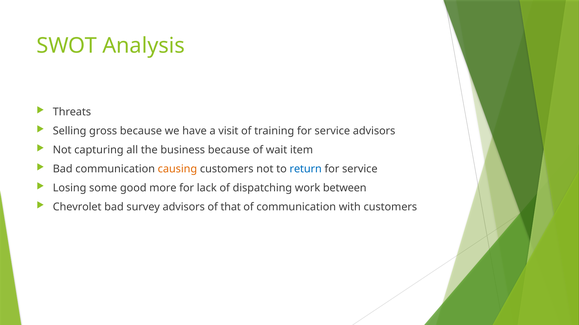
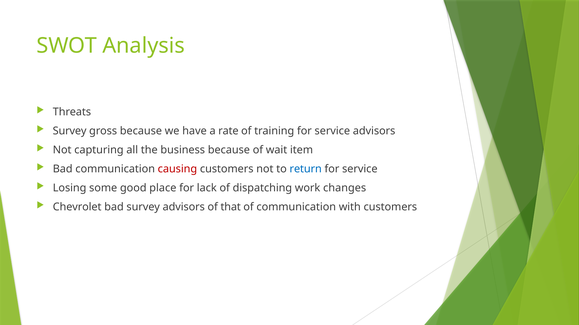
Selling at (70, 131): Selling -> Survey
visit: visit -> rate
causing colour: orange -> red
more: more -> place
between: between -> changes
